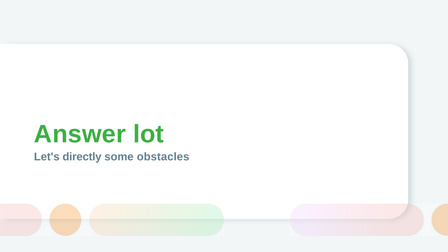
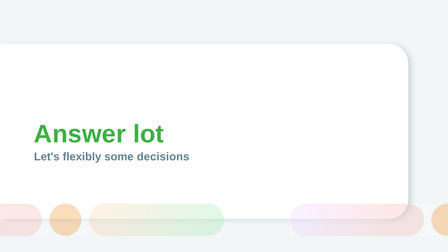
directly: directly -> flexibly
obstacles: obstacles -> decisions
